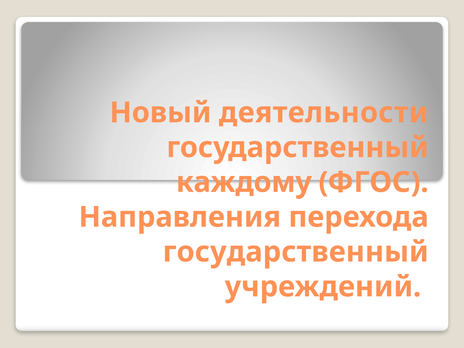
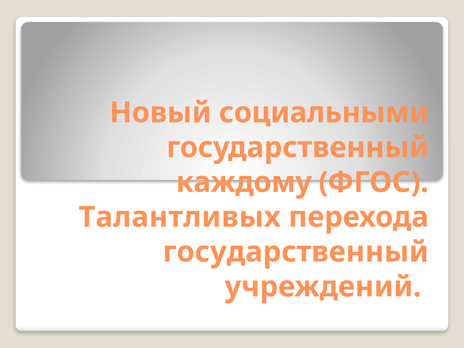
деятельности: деятельности -> социальными
Направления: Направления -> Талантливых
